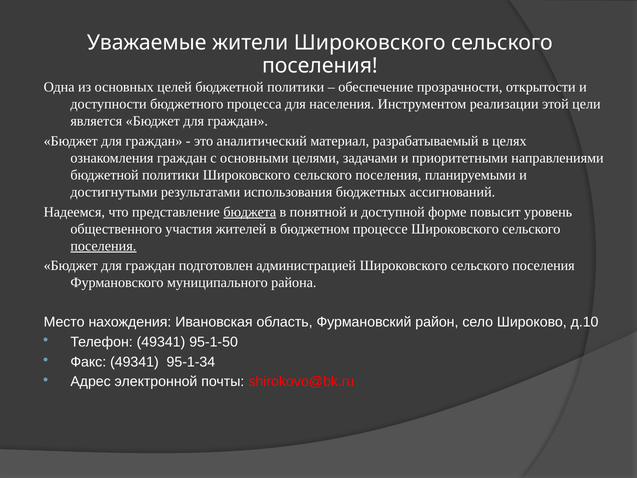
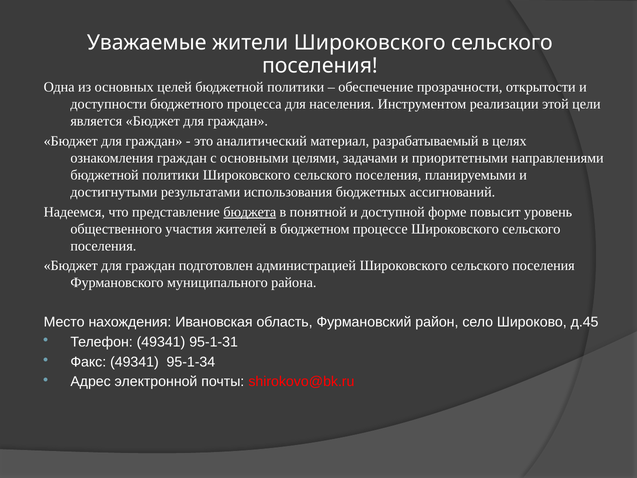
поселения at (103, 246) underline: present -> none
д.10: д.10 -> д.45
95-1-50: 95-1-50 -> 95-1-31
